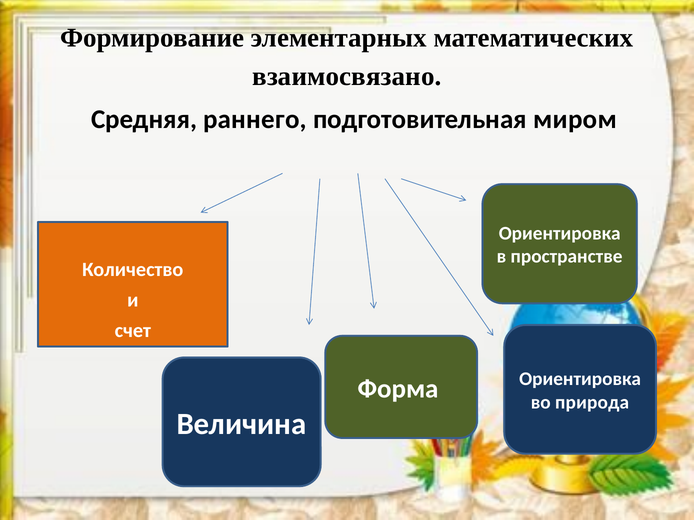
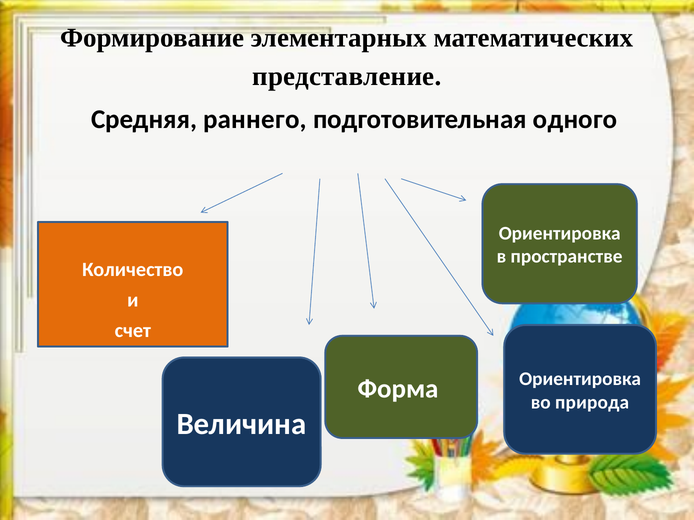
взаимосвязано: взаимосвязано -> представление
миром: миром -> одного
